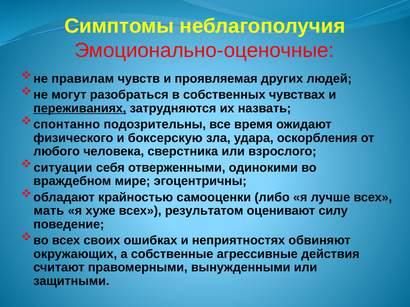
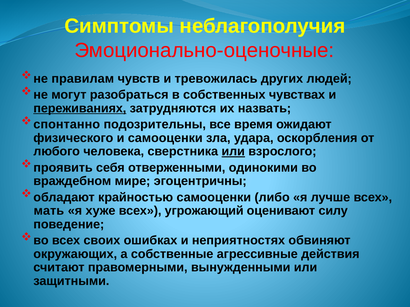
проявляемая: проявляемая -> тревожилась
и боксерскую: боксерскую -> самооценки
или at (233, 152) underline: none -> present
ситуации: ситуации -> проявить
результатом: результатом -> угрожающий
